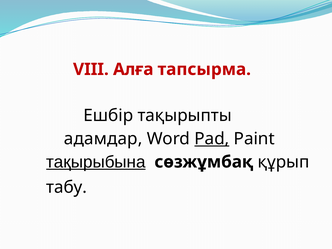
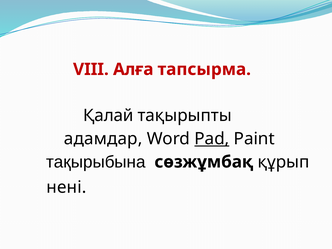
Ешбір: Ешбір -> Қалай
тақырыбына underline: present -> none
табу: табу -> нені
